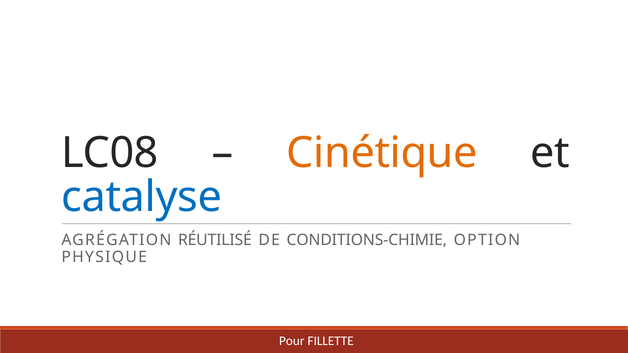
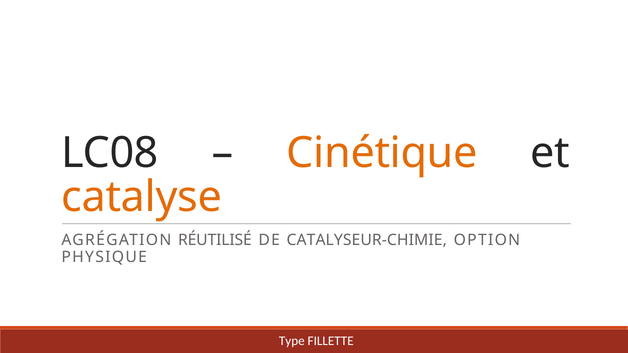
catalyse colour: blue -> orange
CONDITIONS-CHIMIE: CONDITIONS-CHIMIE -> CATALYSEUR-CHIMIE
Pour: Pour -> Type
